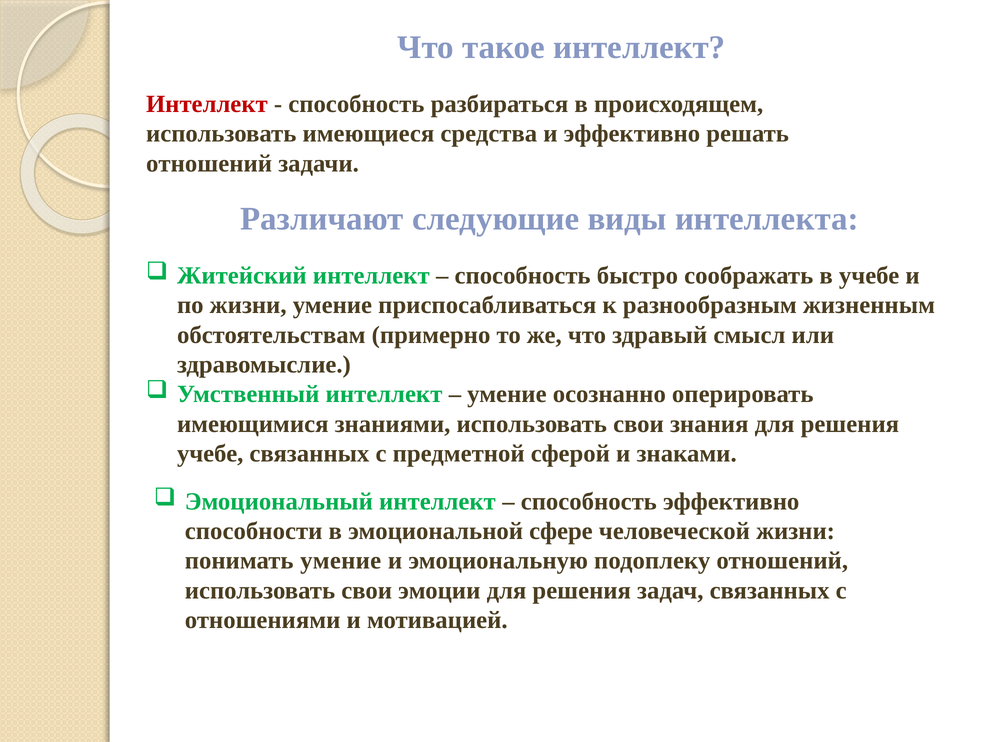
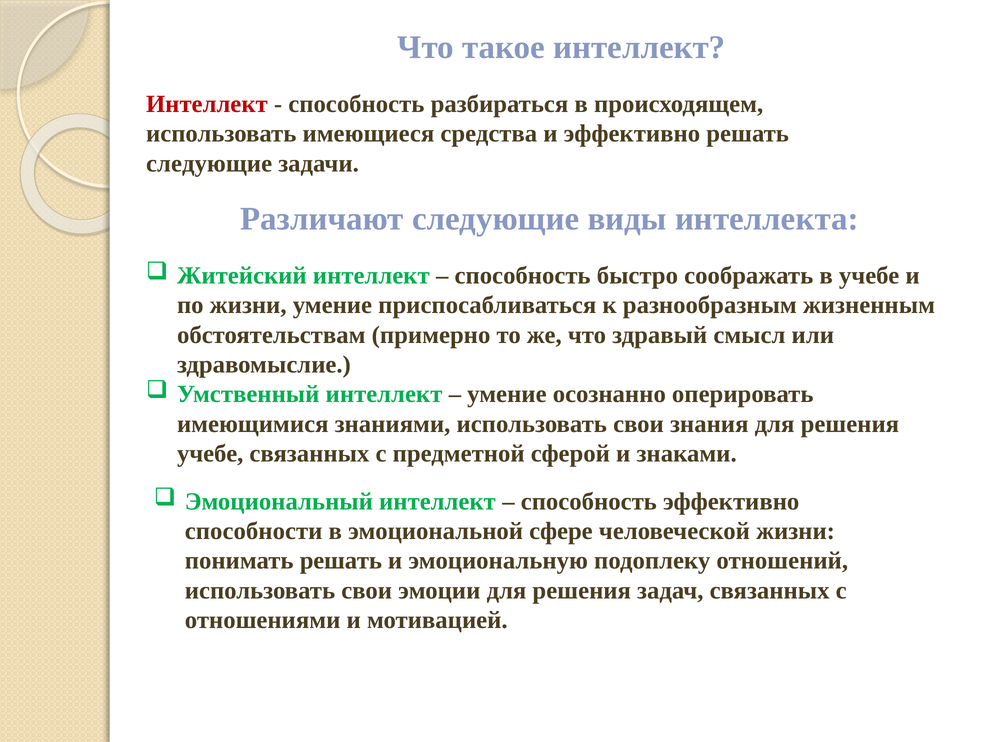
отношений at (209, 164): отношений -> следующие
понимать умение: умение -> решать
